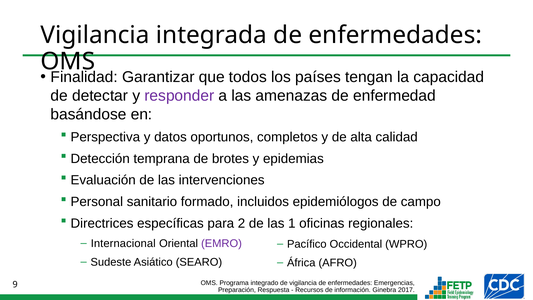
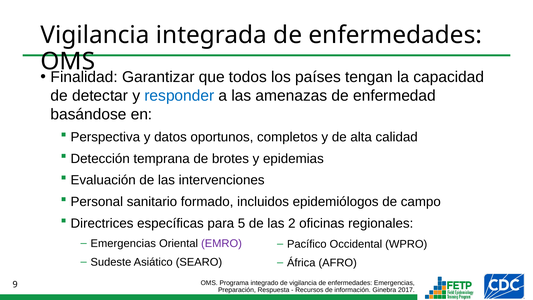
responder colour: purple -> blue
2: 2 -> 5
1: 1 -> 2
Internacional at (123, 243): Internacional -> Emergencias
